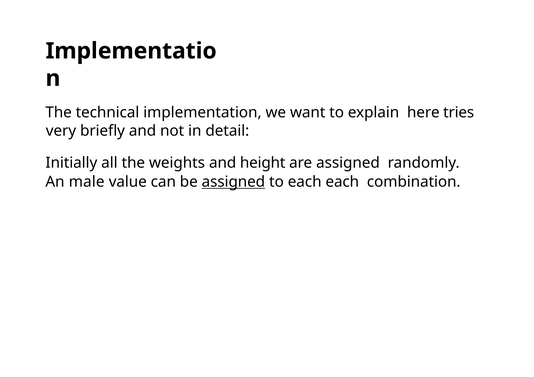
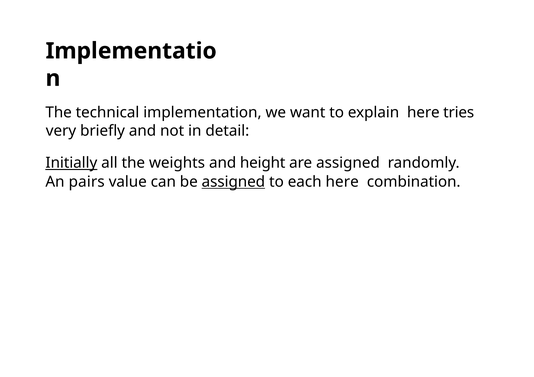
Initially underline: none -> present
male: male -> pairs
each each: each -> here
